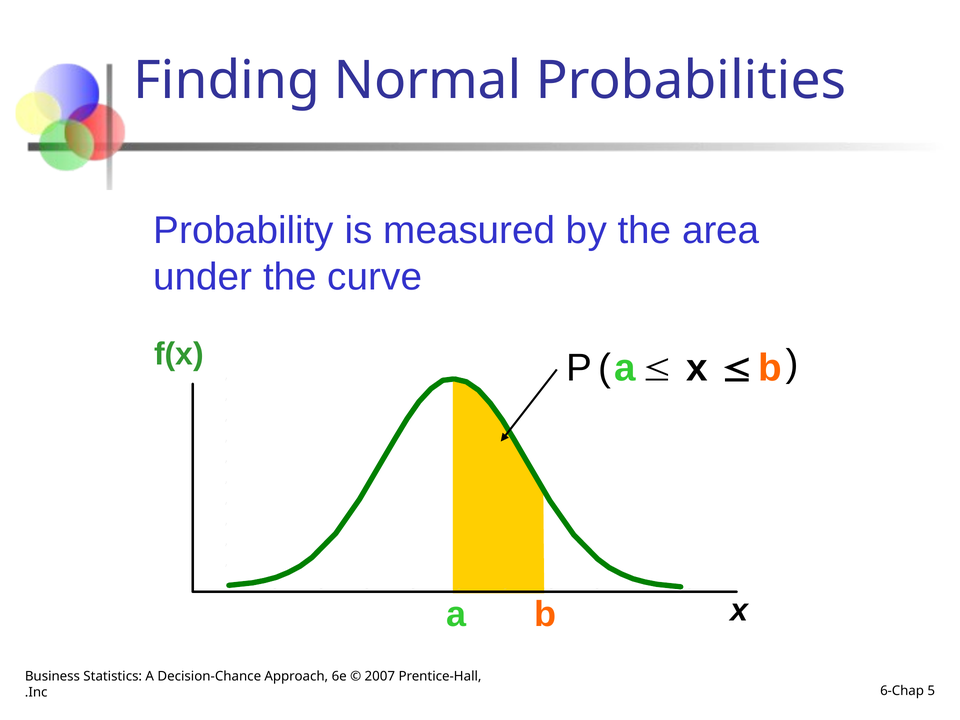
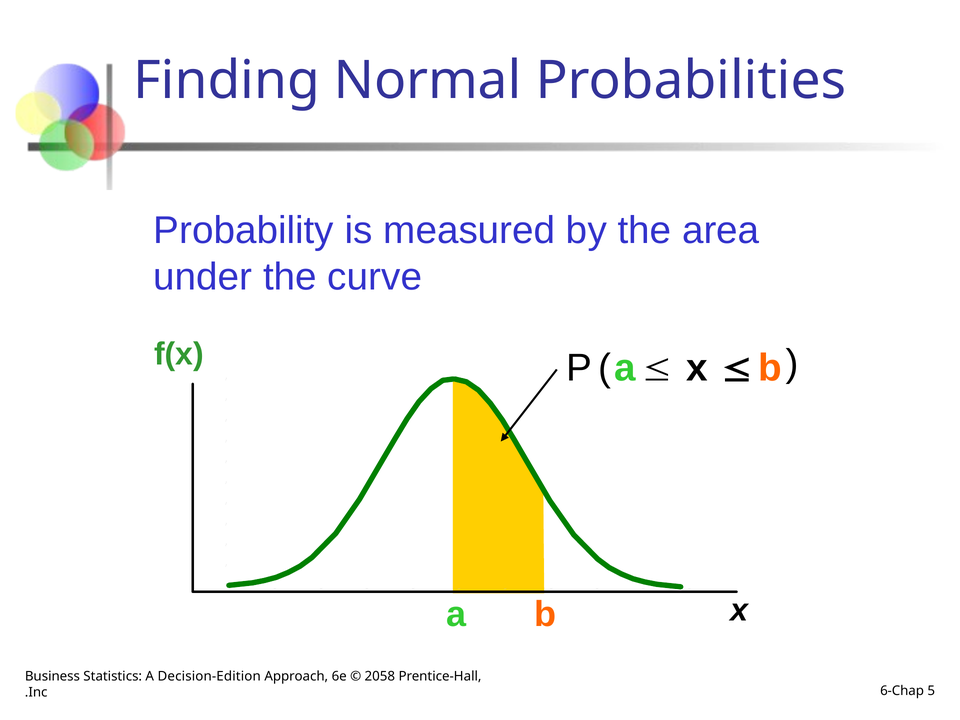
Decision-Chance: Decision-Chance -> Decision-Edition
2007: 2007 -> 2058
